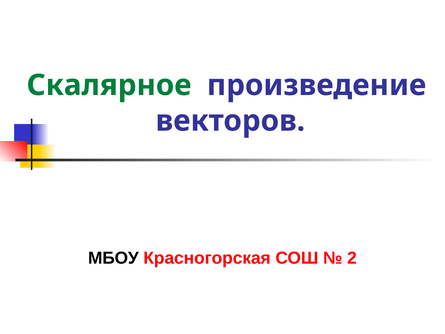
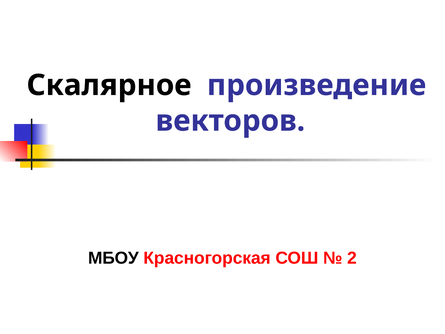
Скалярное colour: green -> black
